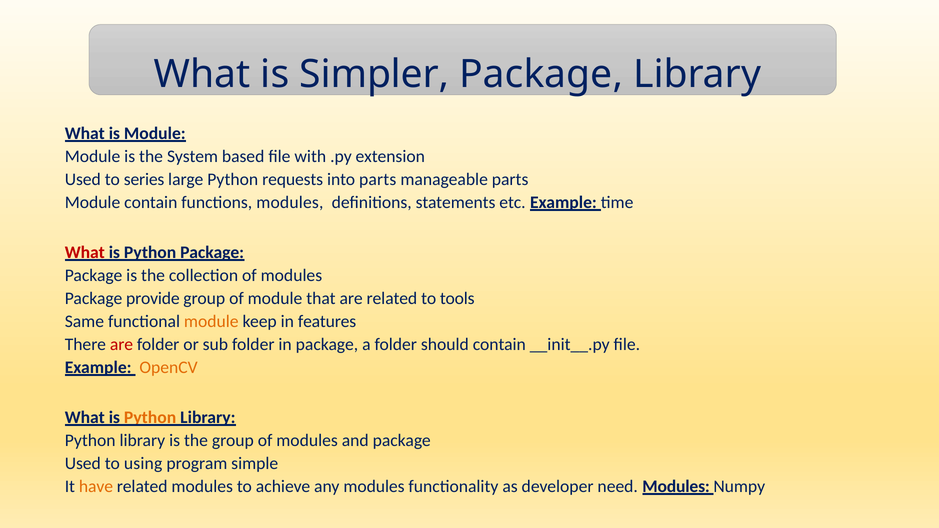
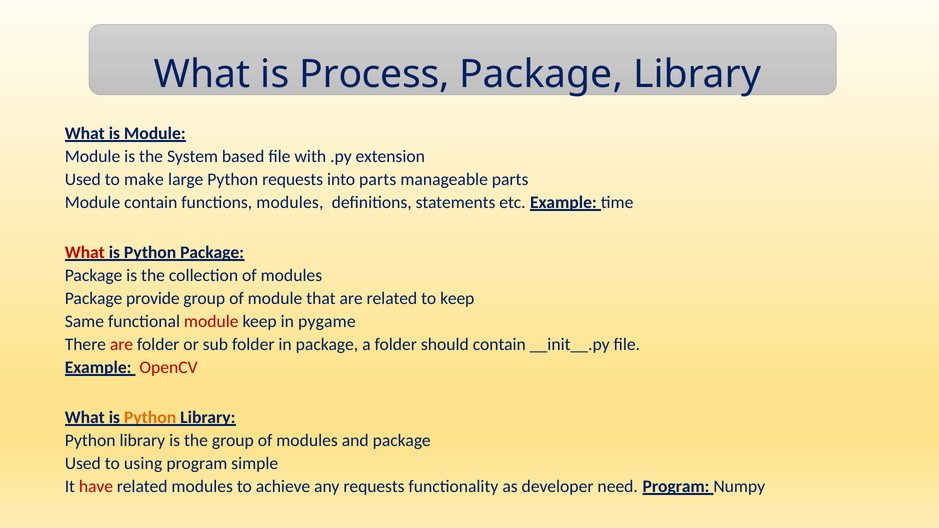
Simpler: Simpler -> Process
series: series -> make
to tools: tools -> keep
module at (211, 321) colour: orange -> red
features: features -> pygame
OpenCV colour: orange -> red
have colour: orange -> red
any modules: modules -> requests
need Modules: Modules -> Program
